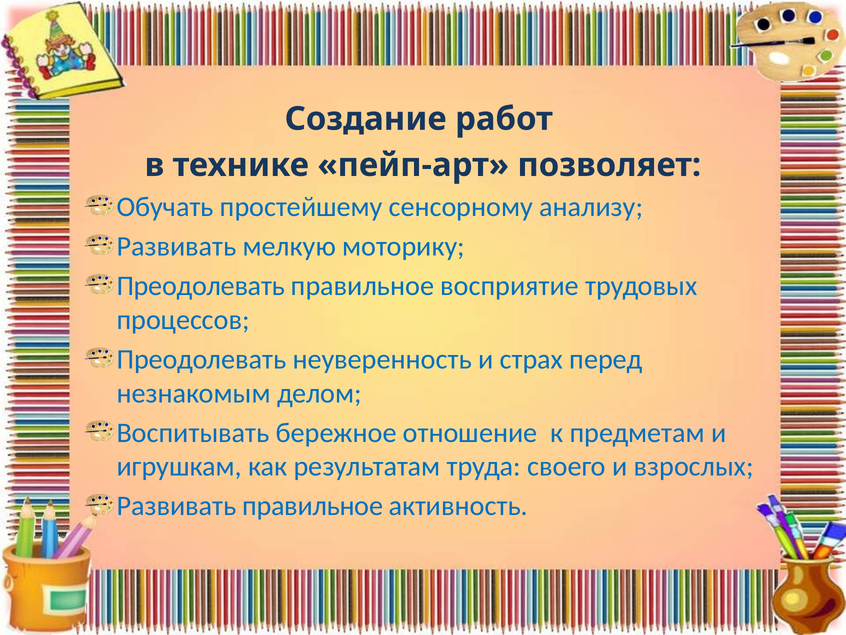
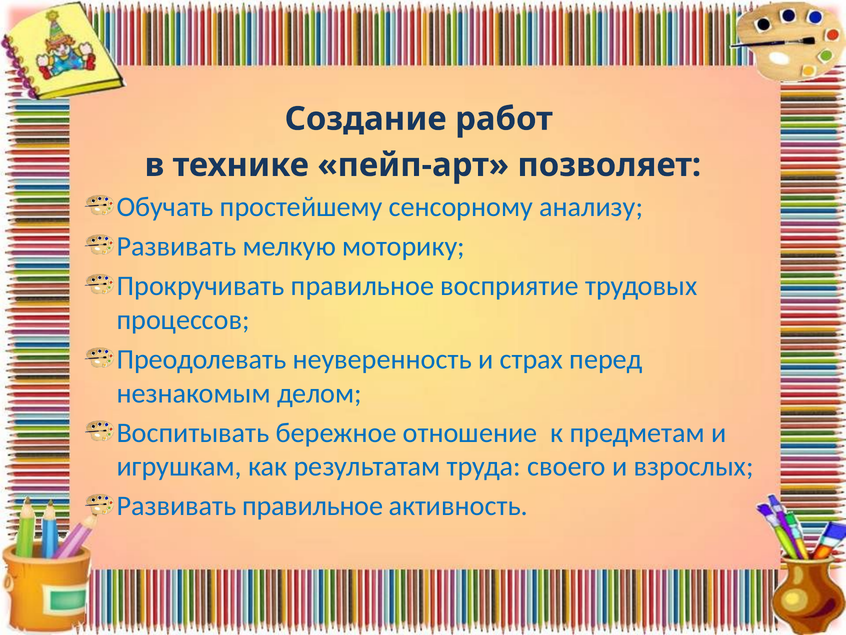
Преодолевать at (201, 286): Преодолевать -> Прокручивать
